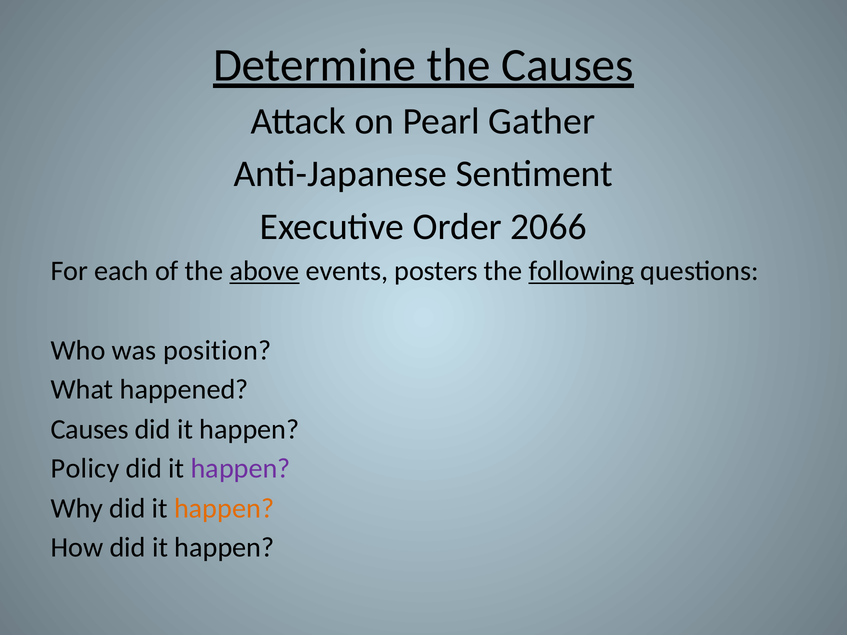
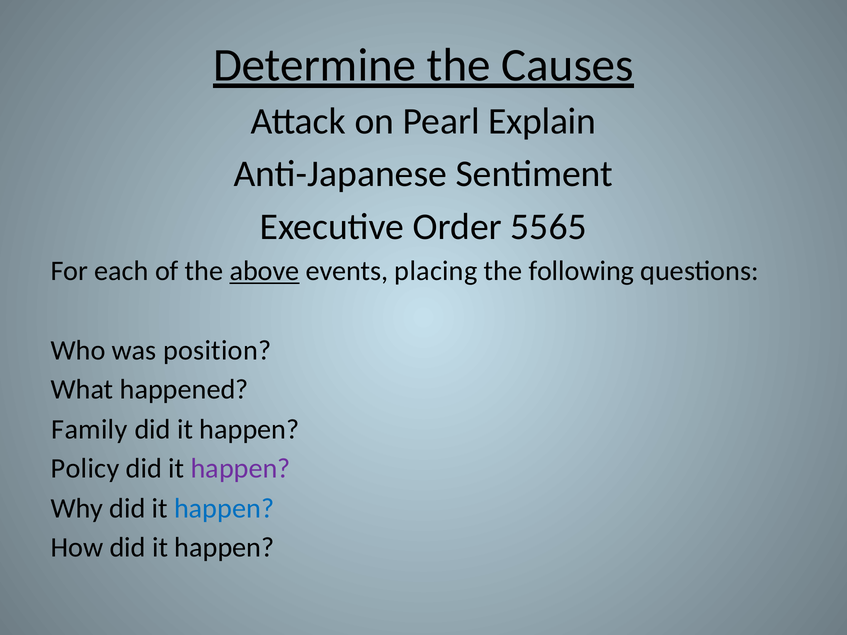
Gather: Gather -> Explain
2066: 2066 -> 5565
posters: posters -> placing
following underline: present -> none
Causes at (90, 429): Causes -> Family
happen at (224, 508) colour: orange -> blue
